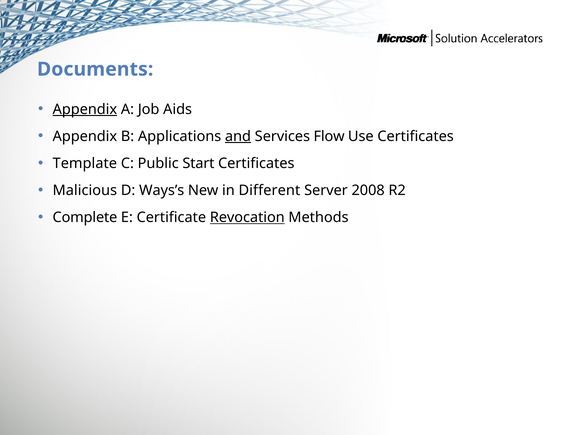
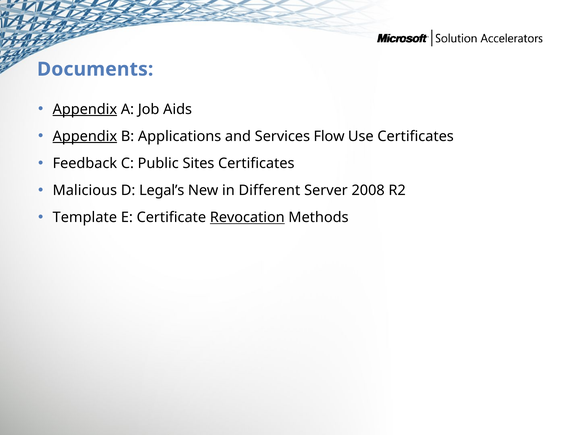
Appendix at (85, 136) underline: none -> present
and underline: present -> none
Template: Template -> Feedback
Start: Start -> Sites
Ways’s: Ways’s -> Legal’s
Complete: Complete -> Template
